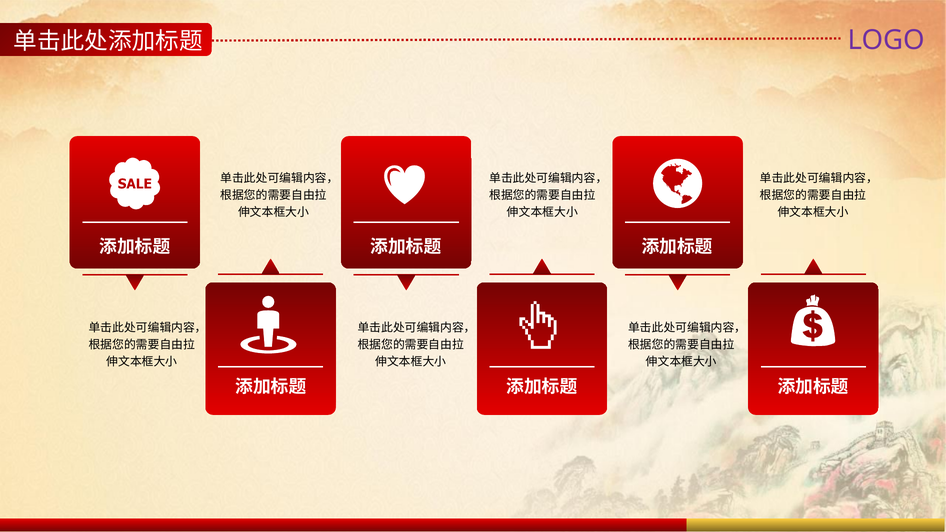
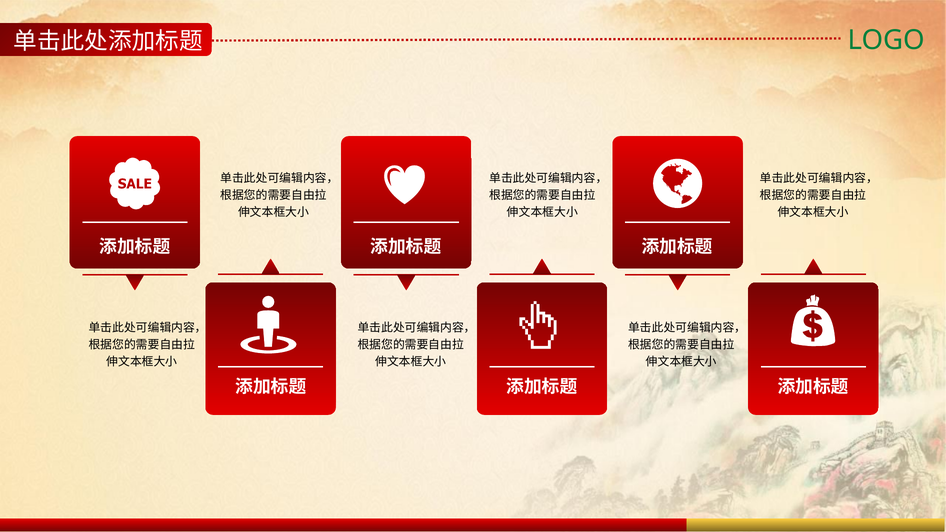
LOGO colour: purple -> green
